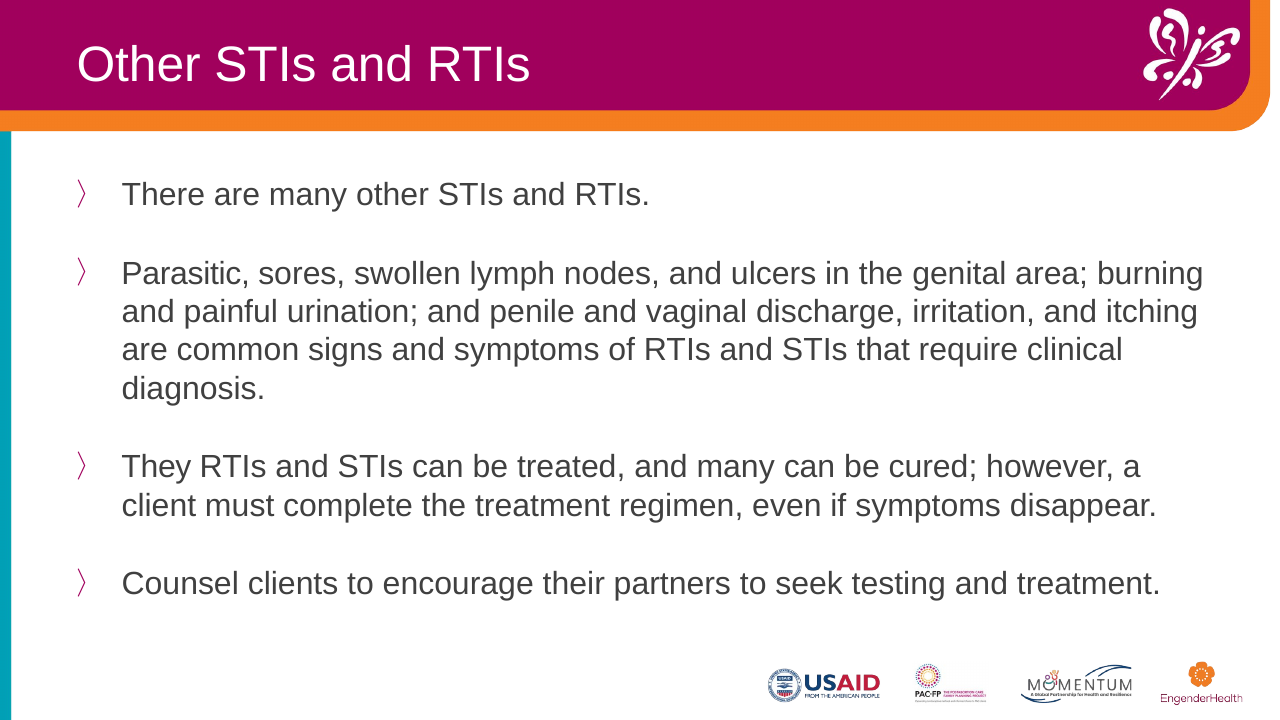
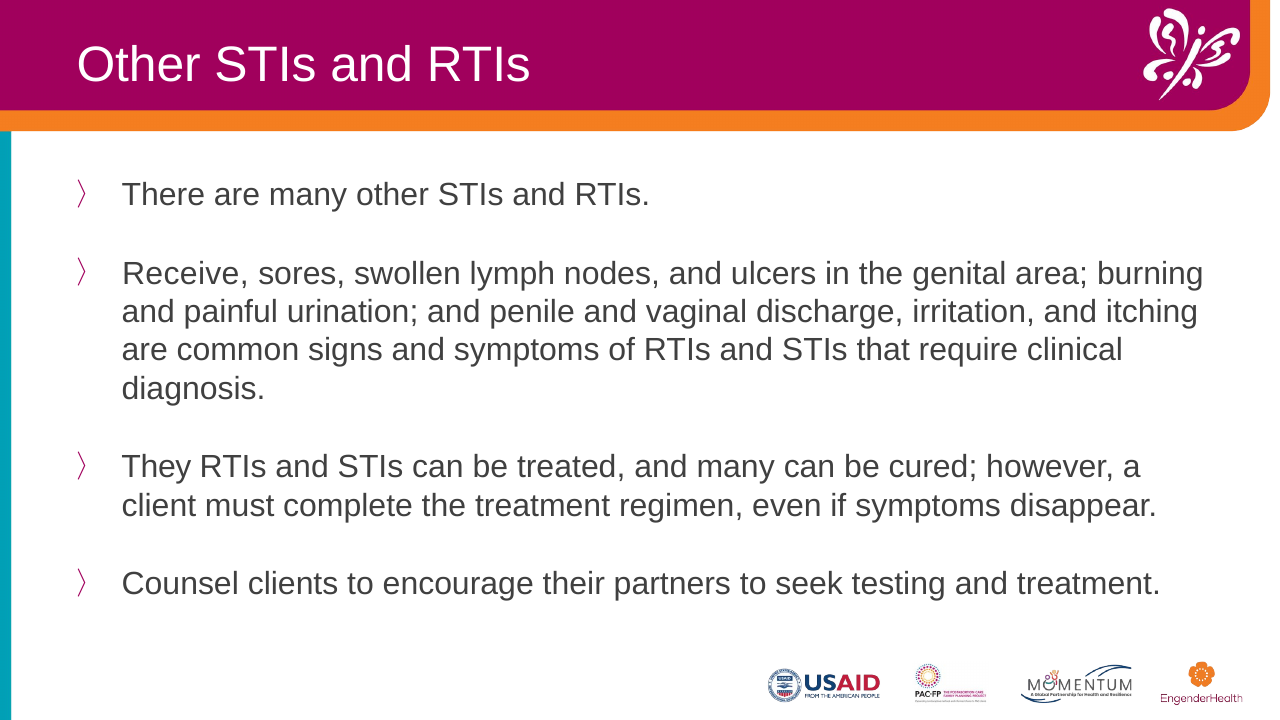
Parasitic: Parasitic -> Receive
